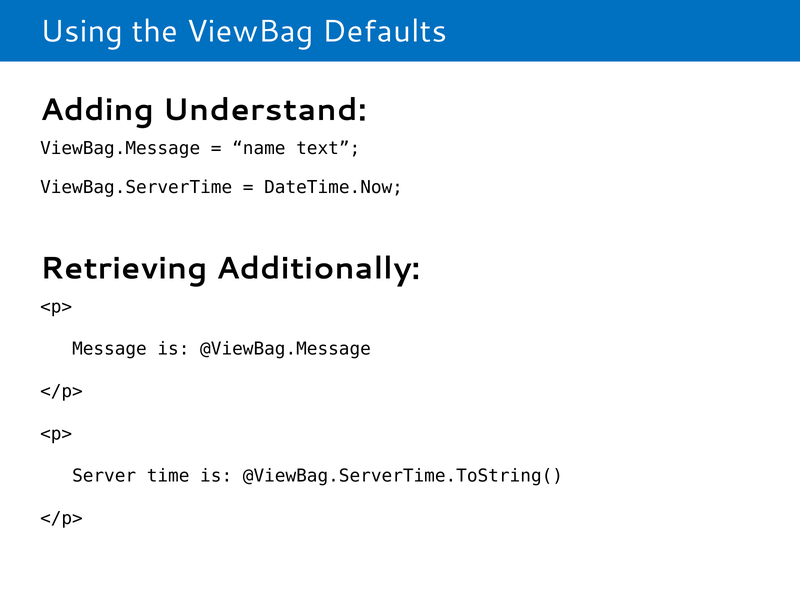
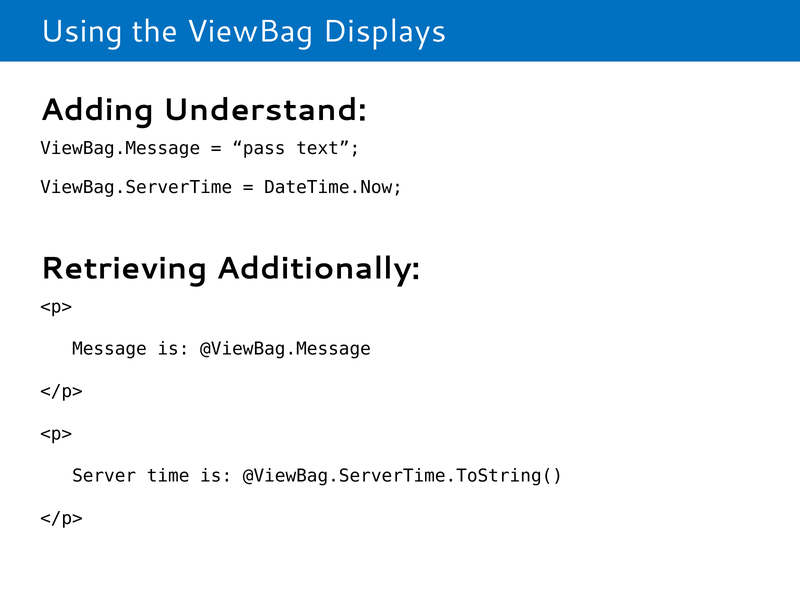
Defaults: Defaults -> Displays
name: name -> pass
